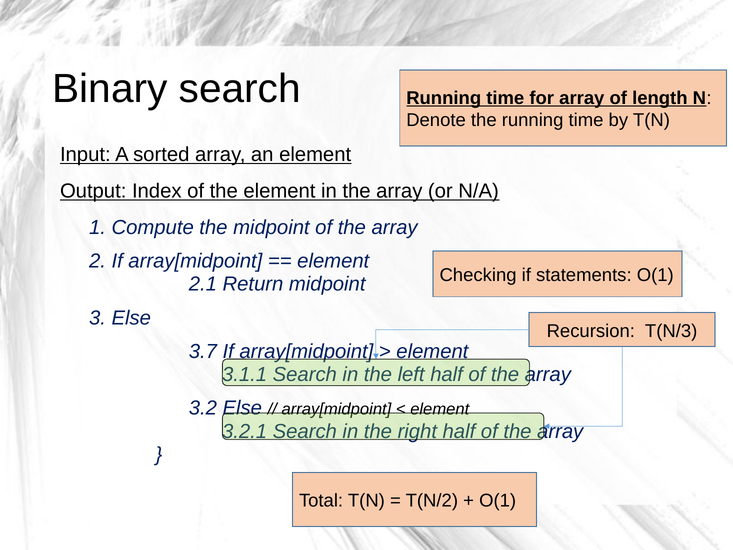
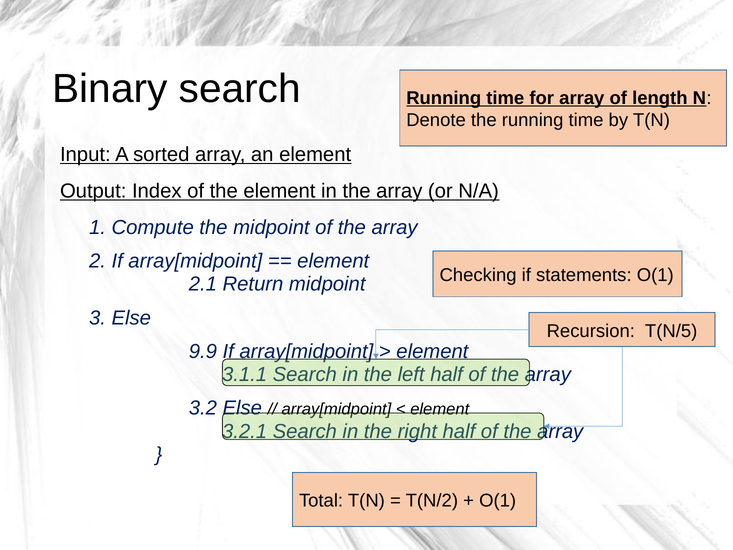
T(N/3: T(N/3 -> T(N/5
3.7: 3.7 -> 9.9
